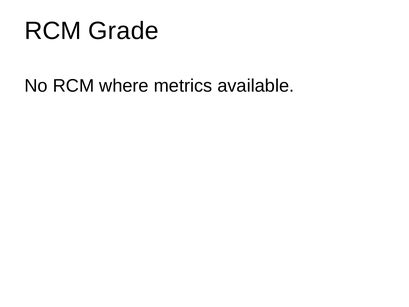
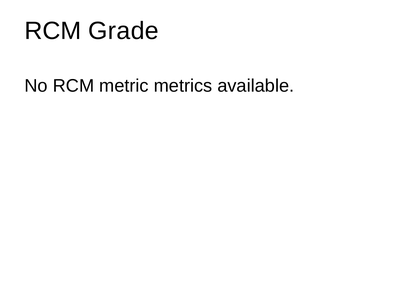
where: where -> metric
